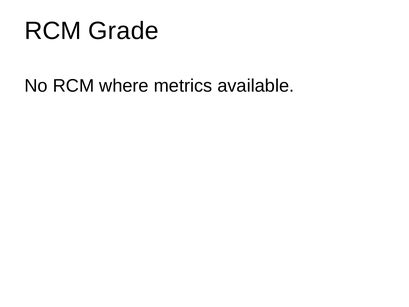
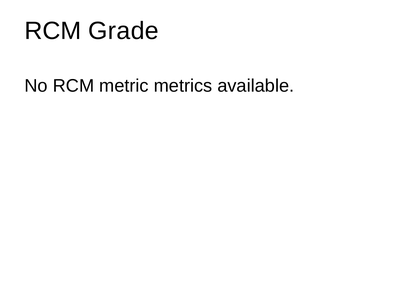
where: where -> metric
